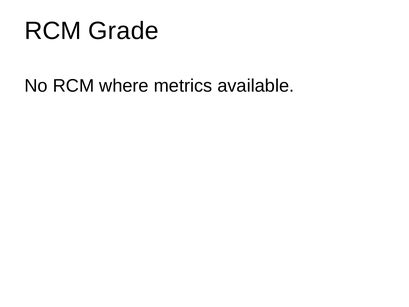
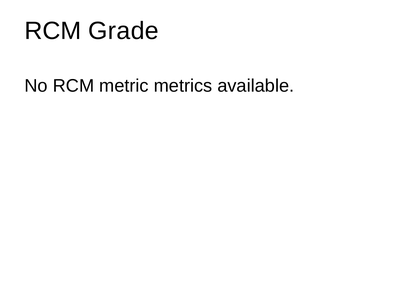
where: where -> metric
